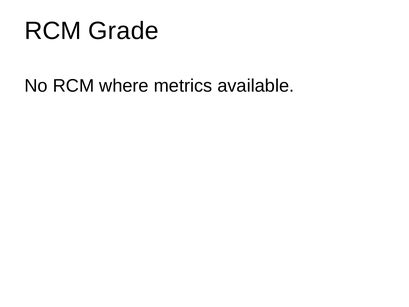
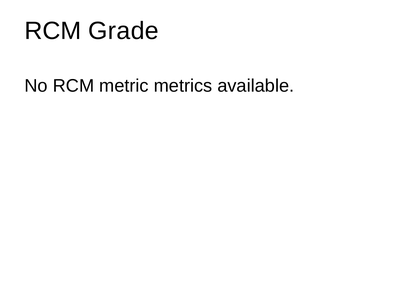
where: where -> metric
